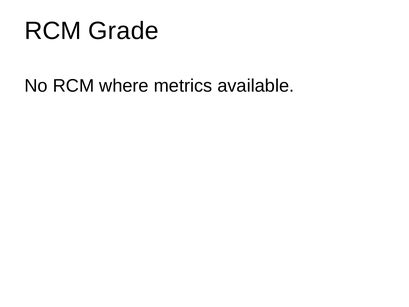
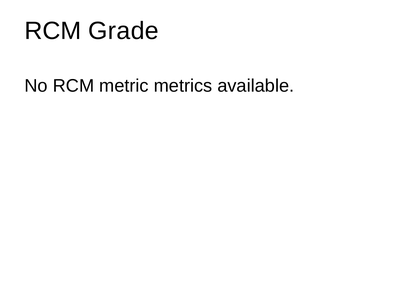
where: where -> metric
